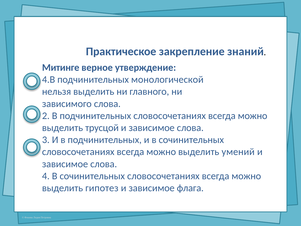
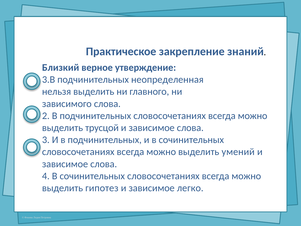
Митинге: Митинге -> Близкий
4.В: 4.В -> 3.В
монологической: монологической -> неопределенная
флага: флага -> легко
